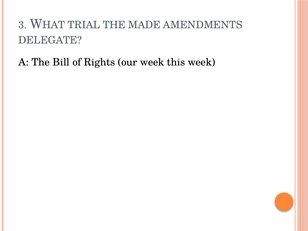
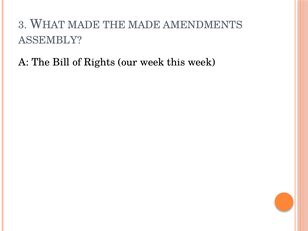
TRIAL at (84, 25): TRIAL -> MADE
DELEGATE: DELEGATE -> ASSEMBLY
